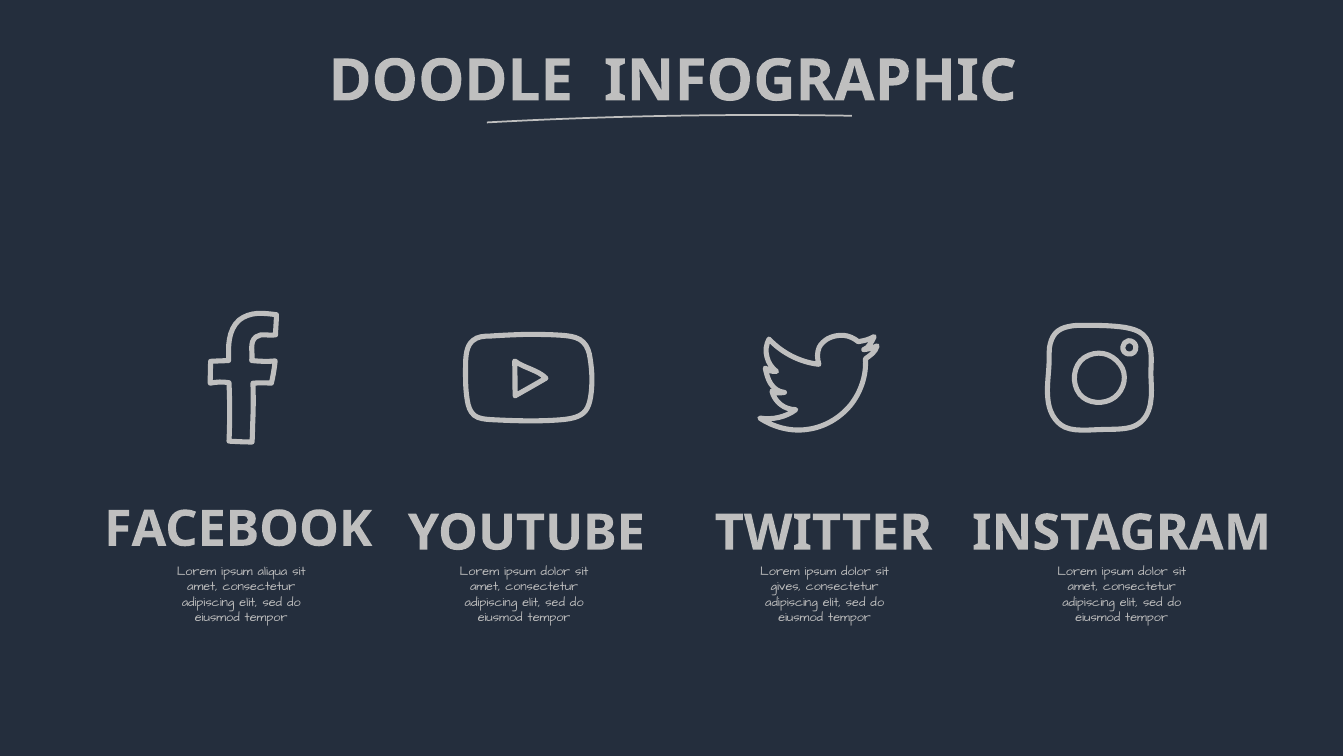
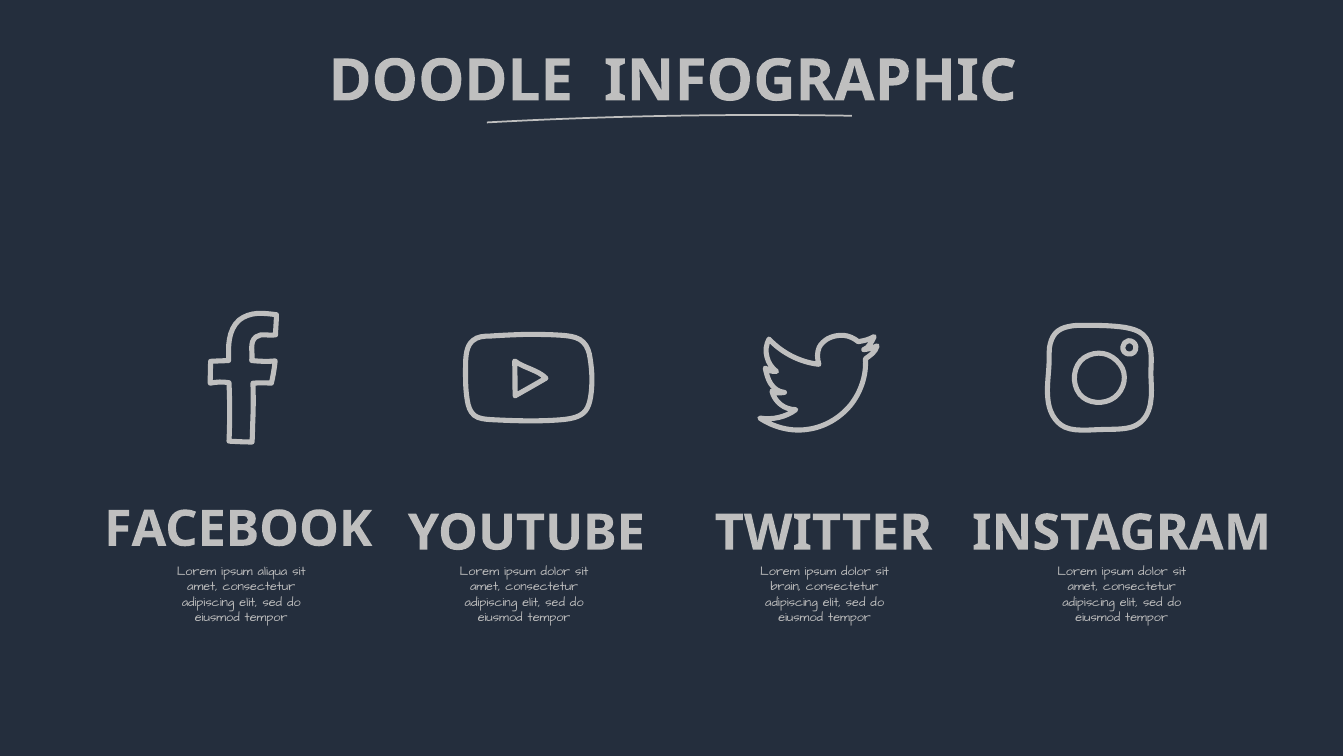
gives: gives -> brain
